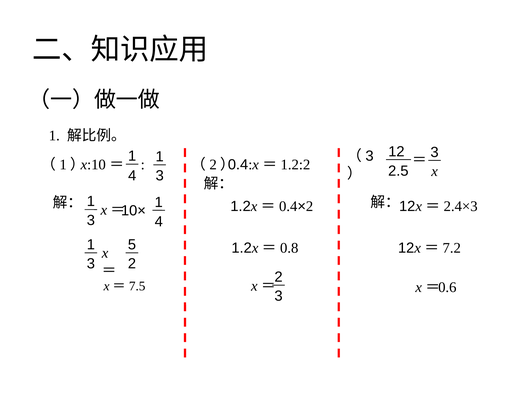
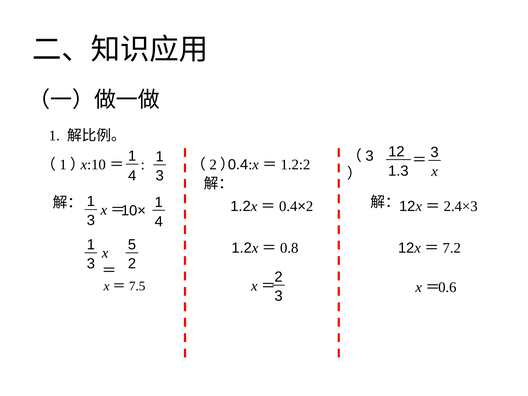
2.5: 2.5 -> 1.3
